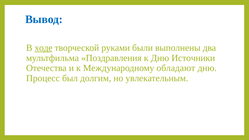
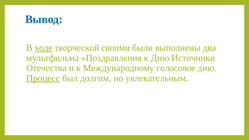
руками: руками -> своими
обладают: обладают -> голосовое
Процесс underline: none -> present
